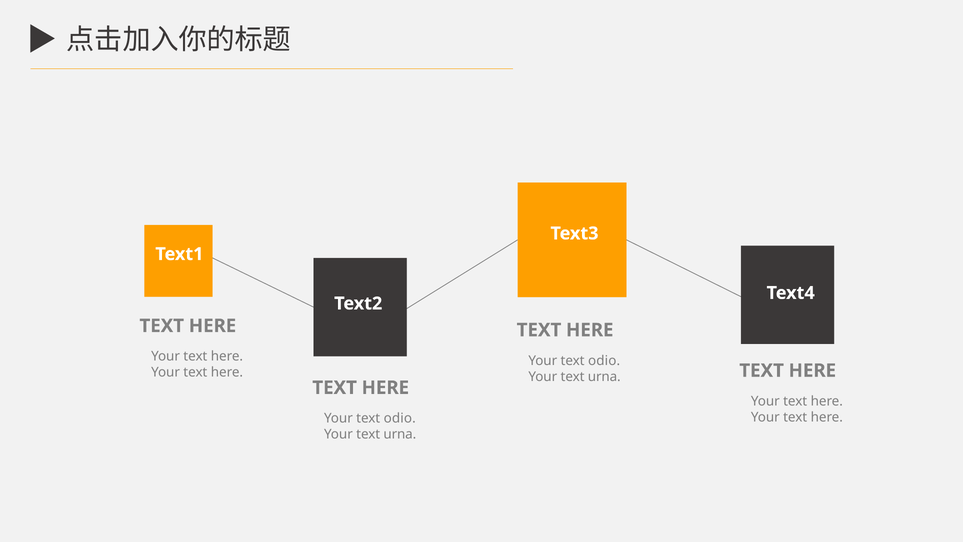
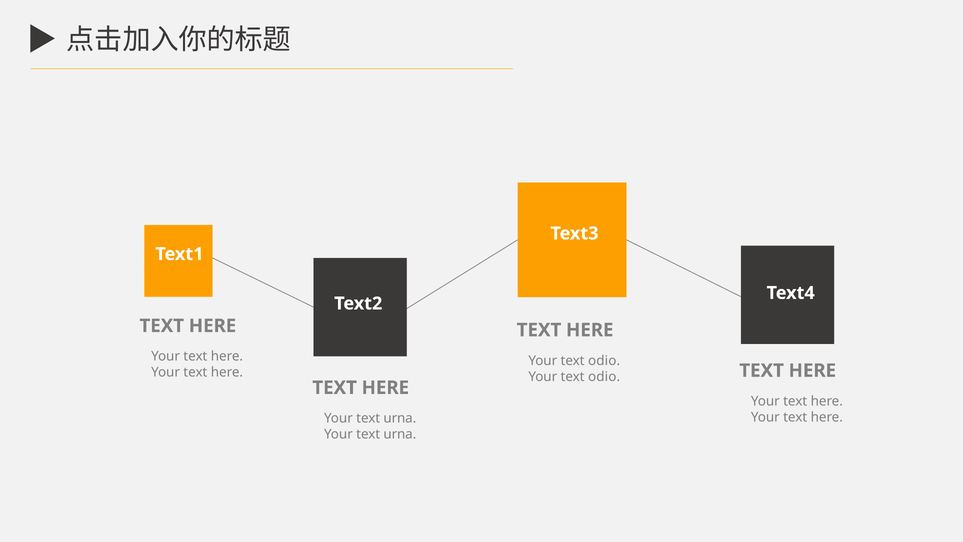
urna at (604, 377): urna -> odio
odio at (400, 418): odio -> urna
